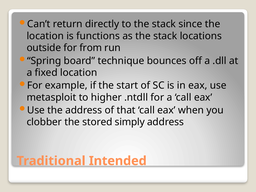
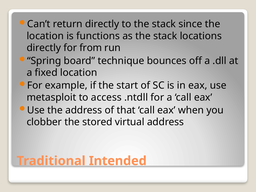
outside at (44, 48): outside -> directly
higher: higher -> access
simply: simply -> virtual
